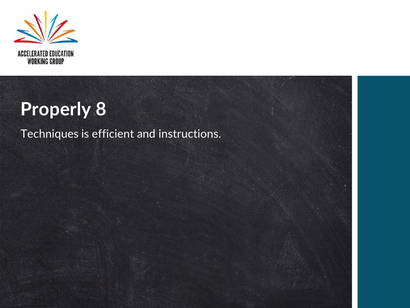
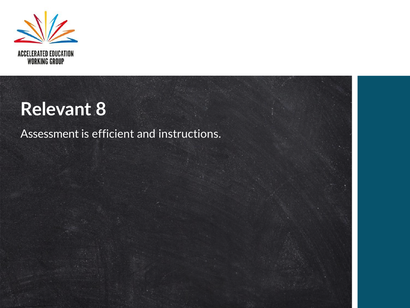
Properly: Properly -> Relevant
Techniques: Techniques -> Assessment
